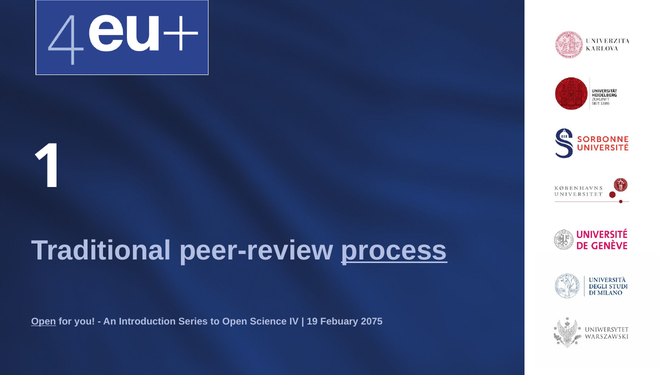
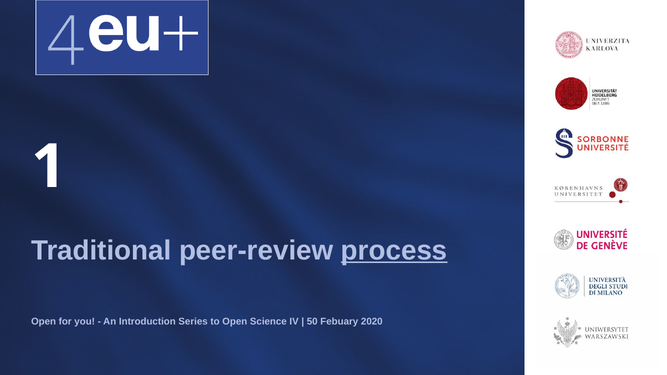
Open at (44, 322) underline: present -> none
19: 19 -> 50
2075: 2075 -> 2020
